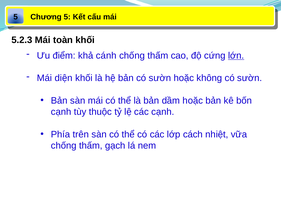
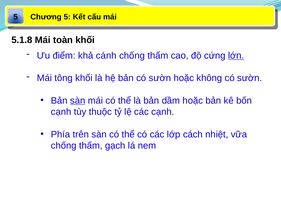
5.2.3: 5.2.3 -> 5.1.8
diện: diện -> tông
sàn at (78, 100) underline: none -> present
